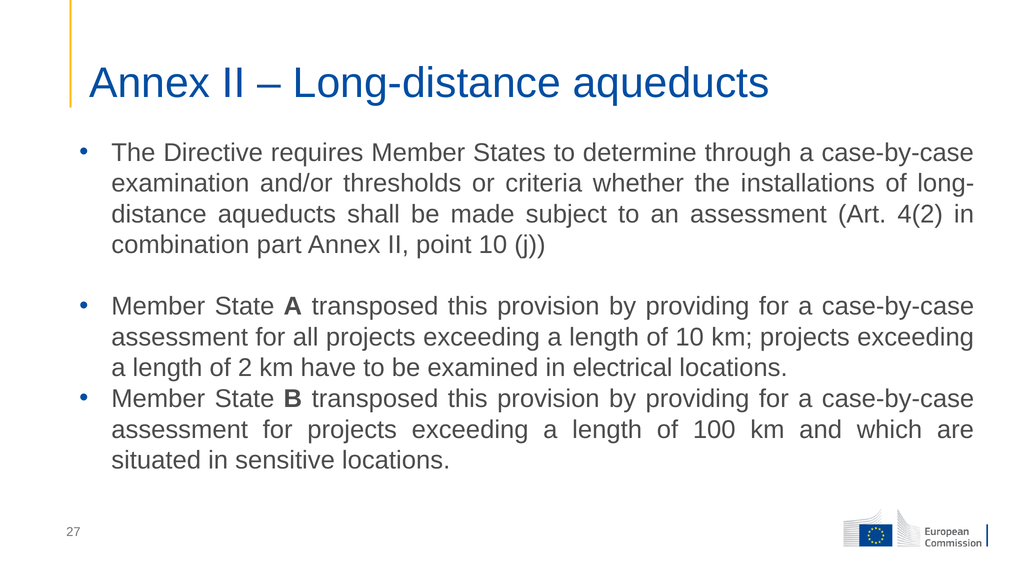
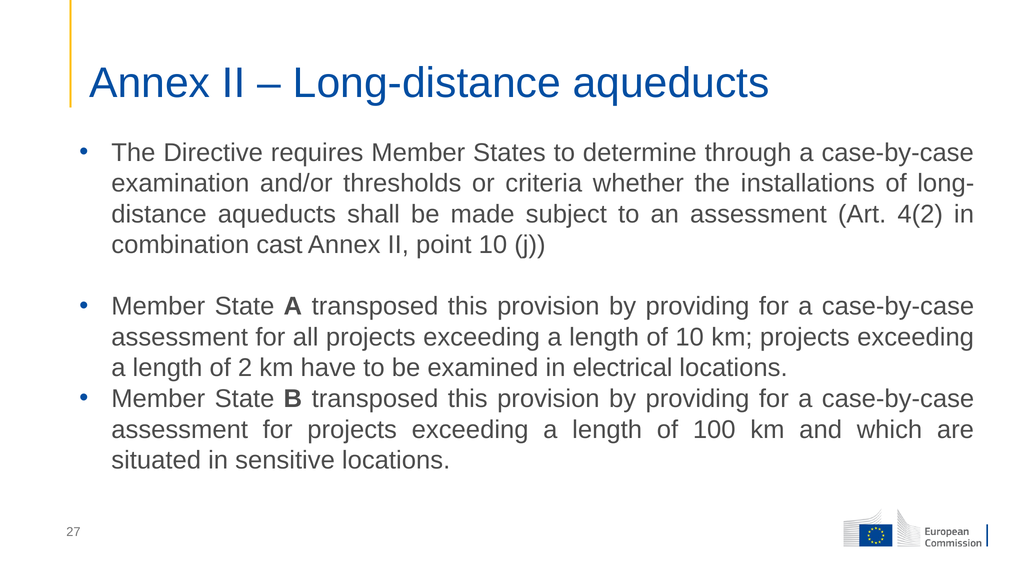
part: part -> cast
